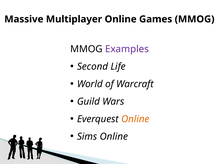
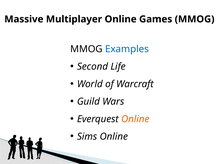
Examples colour: purple -> blue
